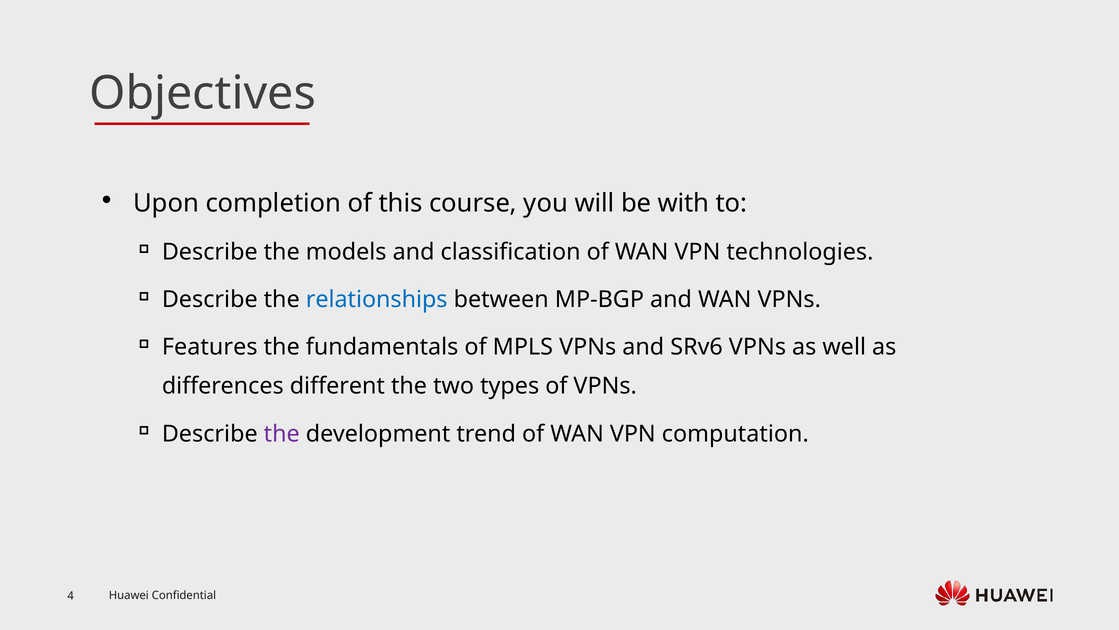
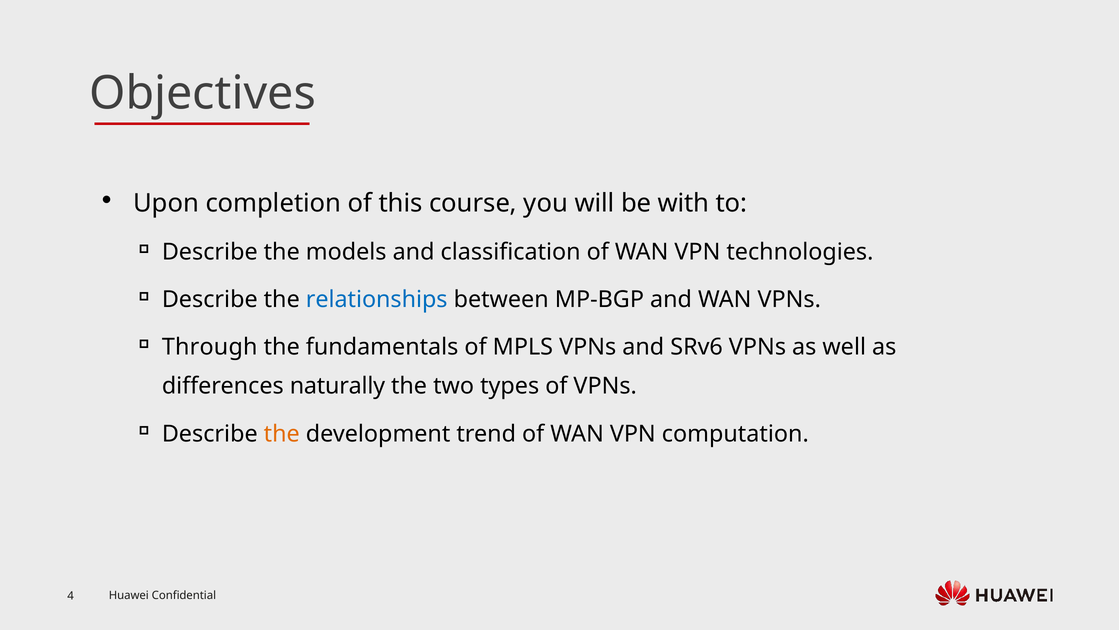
Features: Features -> Through
different: different -> naturally
the at (282, 433) colour: purple -> orange
